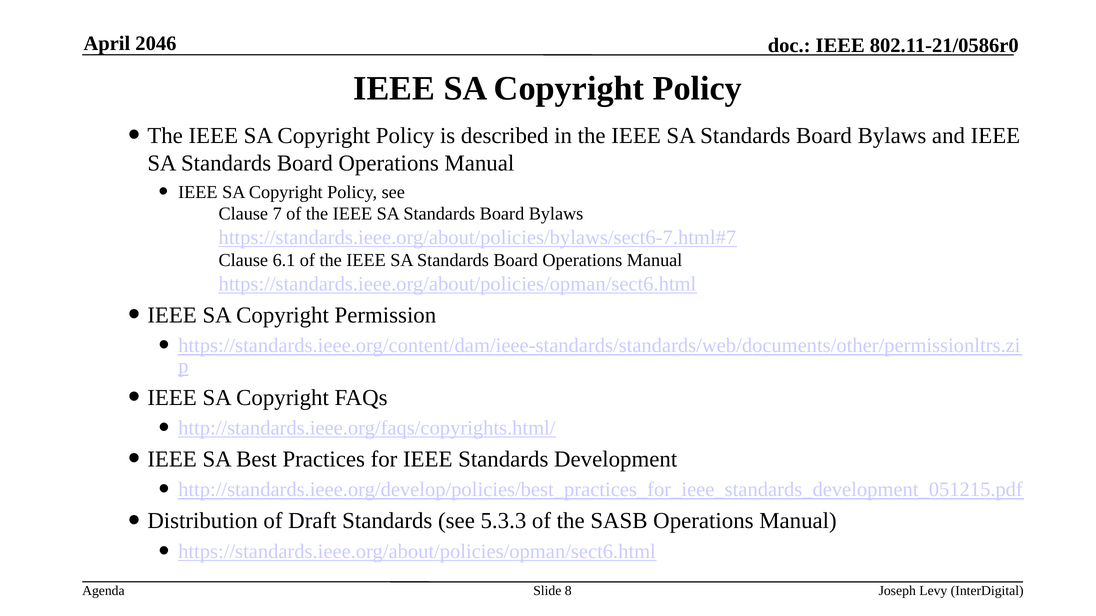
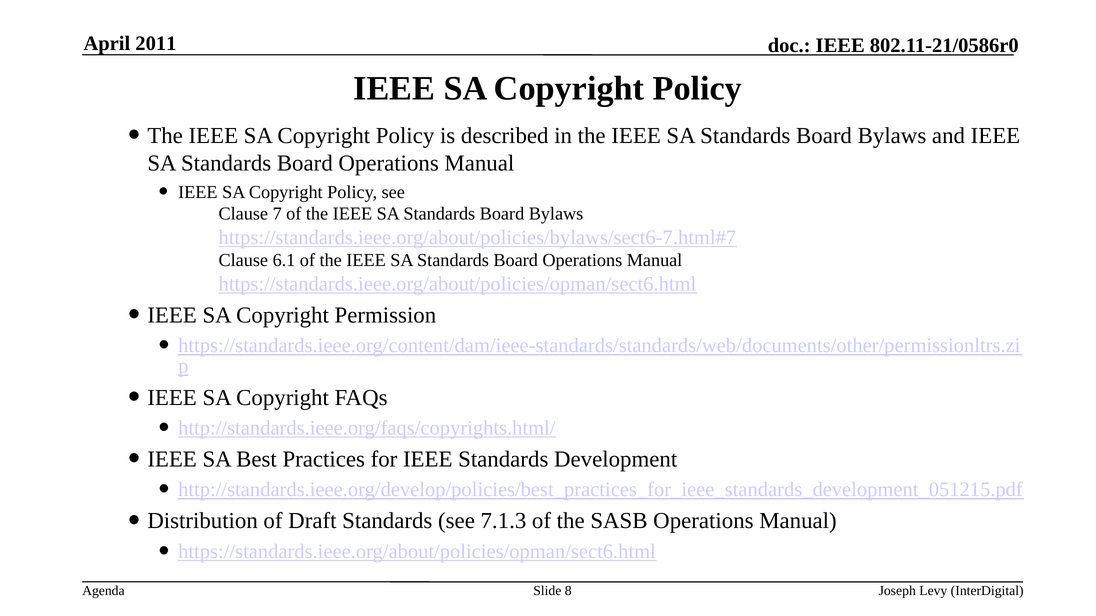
2046: 2046 -> 2011
5.3.3: 5.3.3 -> 7.1.3
